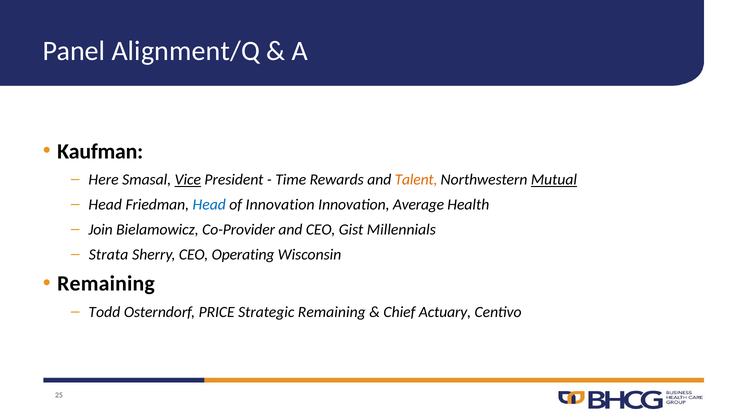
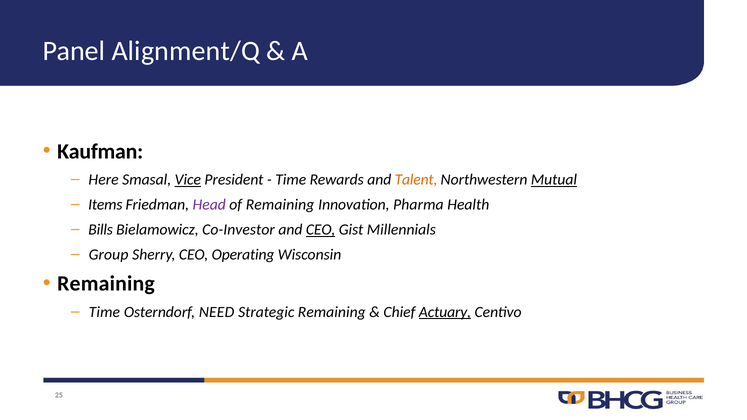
Head at (105, 205): Head -> Items
Head at (209, 205) colour: blue -> purple
of Innovation: Innovation -> Remaining
Average: Average -> Pharma
Join: Join -> Bills
Co-Provider: Co-Provider -> Co-Investor
CEO at (321, 230) underline: none -> present
Strata: Strata -> Group
Todd at (104, 312): Todd -> Time
PRICE: PRICE -> NEED
Actuary underline: none -> present
